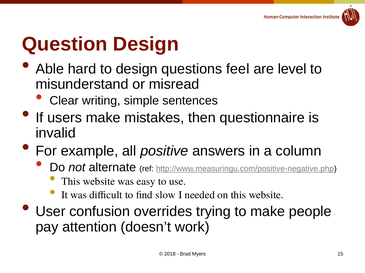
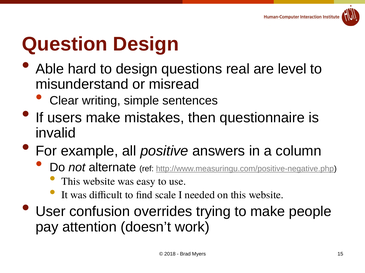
feel: feel -> real
slow: slow -> scale
